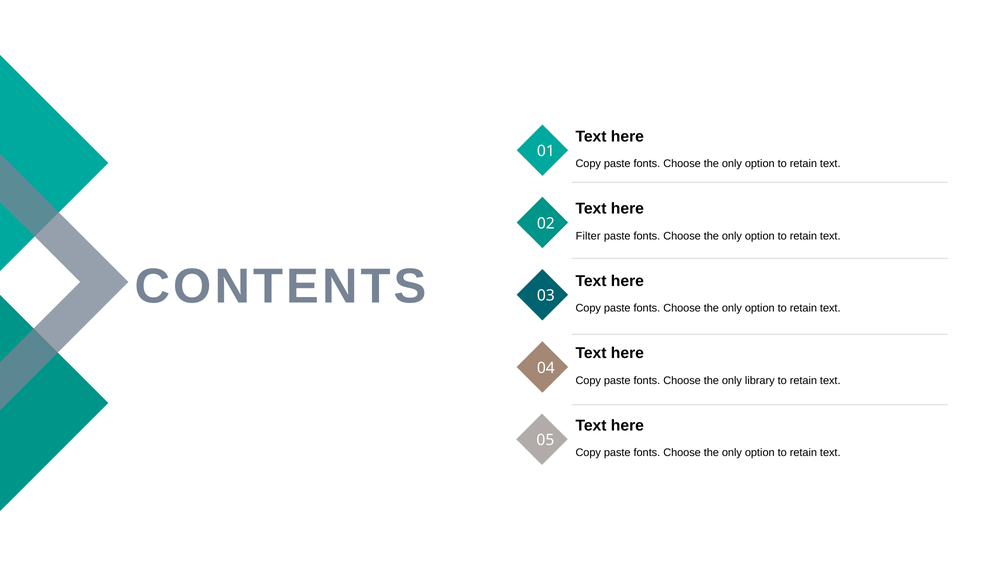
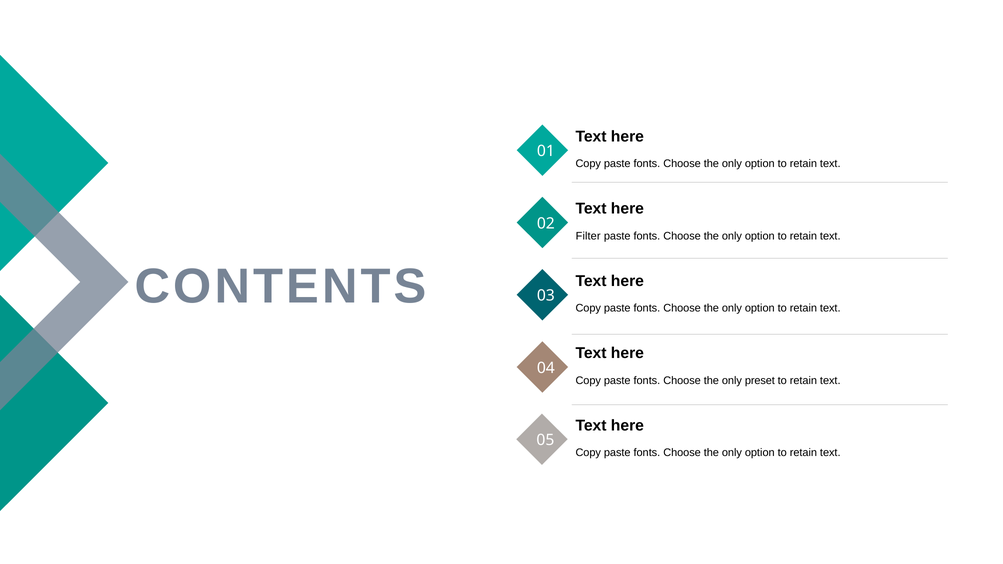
library: library -> preset
